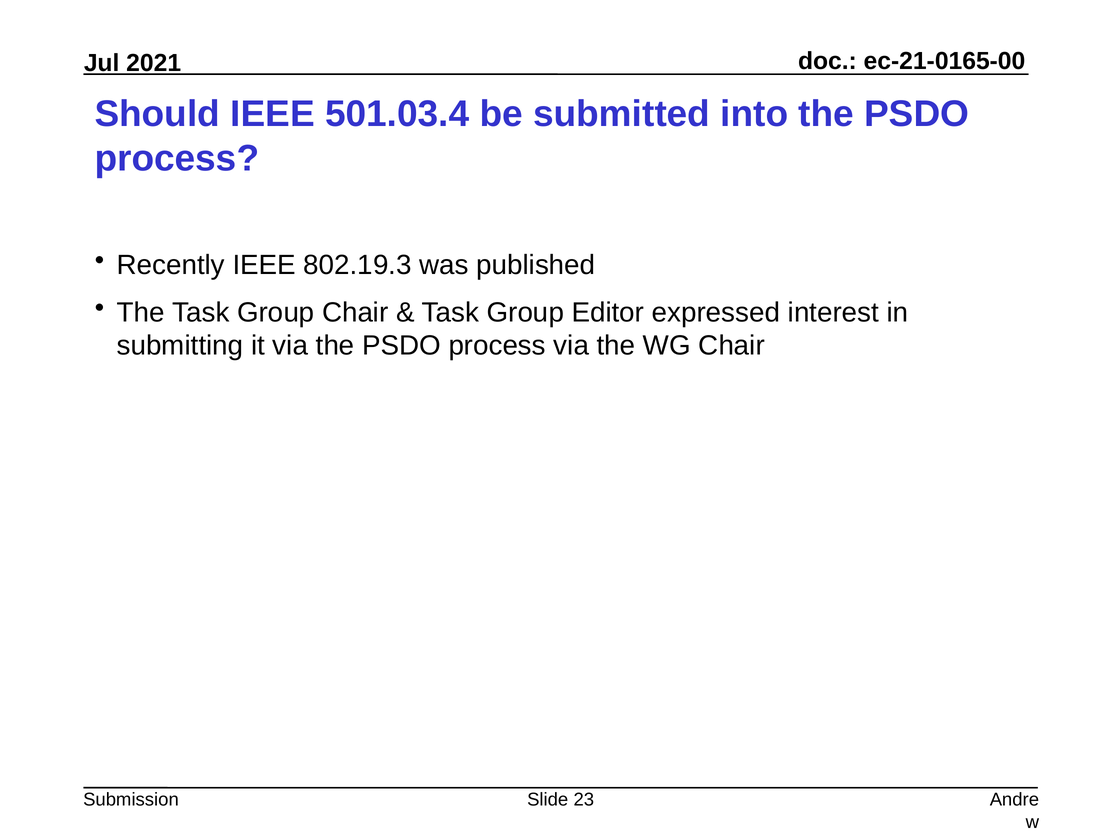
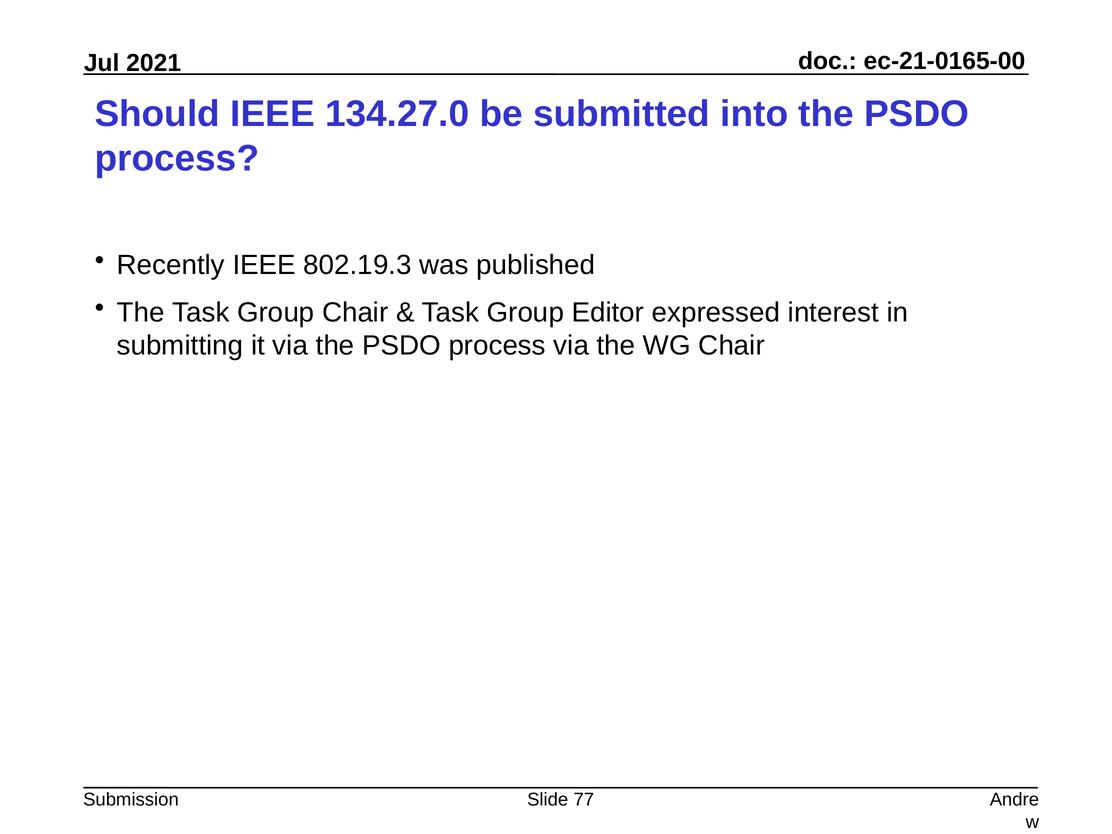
501.03.4: 501.03.4 -> 134.27.0
23: 23 -> 77
